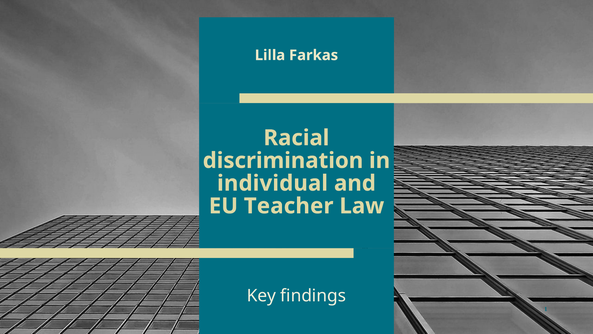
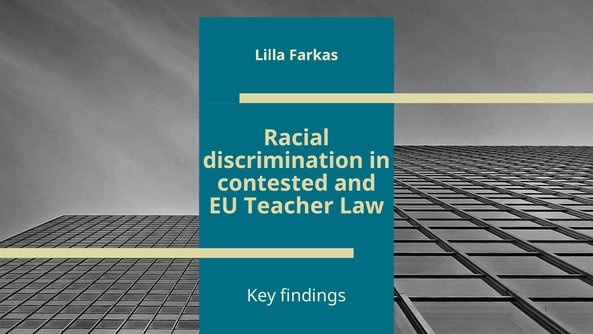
individual: individual -> contested
